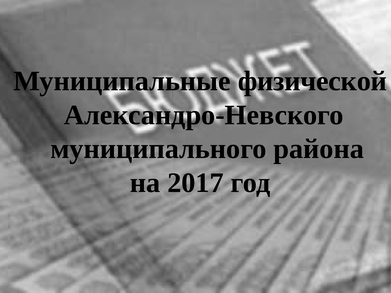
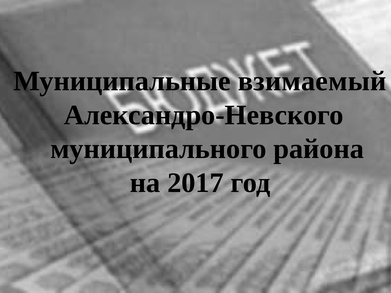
физической: физической -> взимаемый
